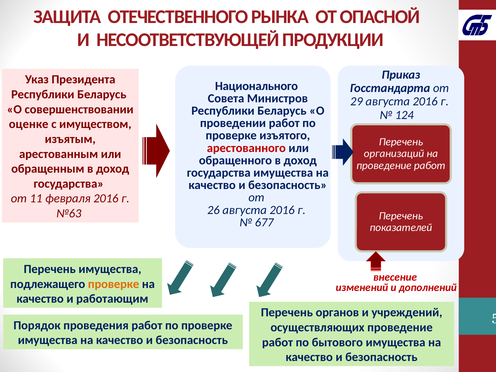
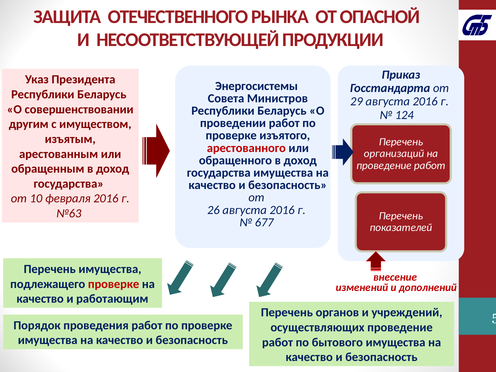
Национального: Национального -> Энергосистемы
оценке: оценке -> другим
11: 11 -> 10
проверке at (114, 284) colour: orange -> red
